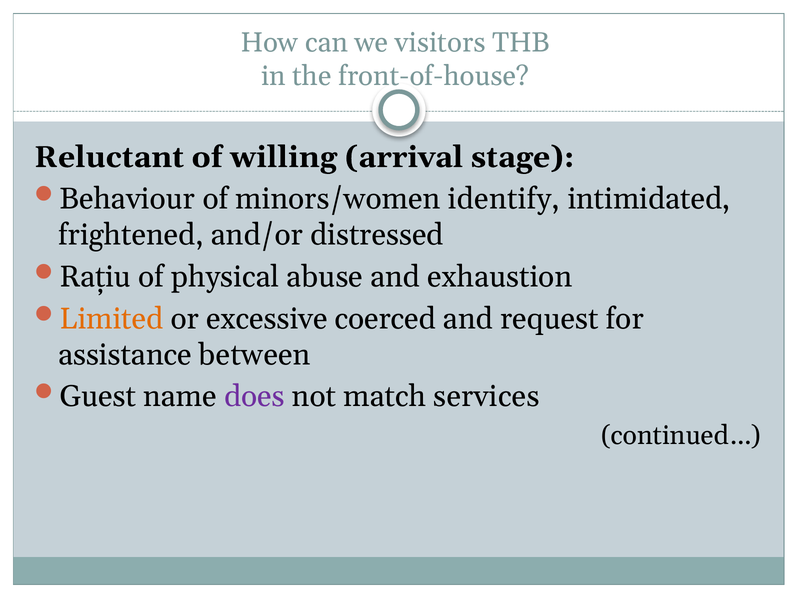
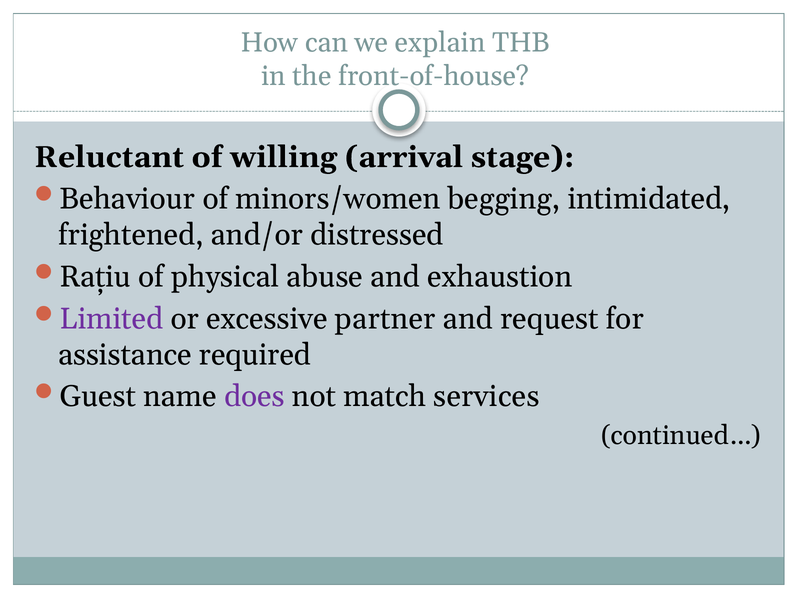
visitors: visitors -> explain
identify: identify -> begging
Limited colour: orange -> purple
coerced: coerced -> partner
between: between -> required
